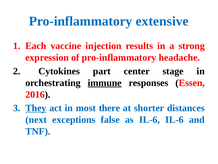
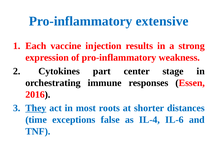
headache: headache -> weakness
immune underline: present -> none
there: there -> roots
next: next -> time
as IL-6: IL-6 -> IL-4
